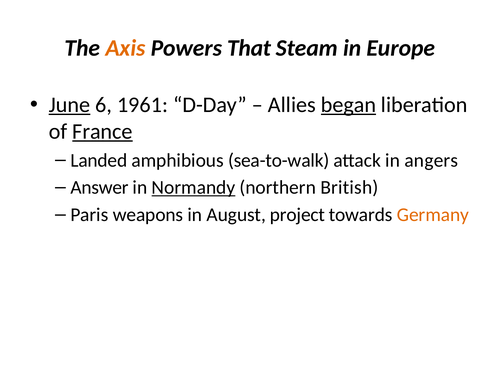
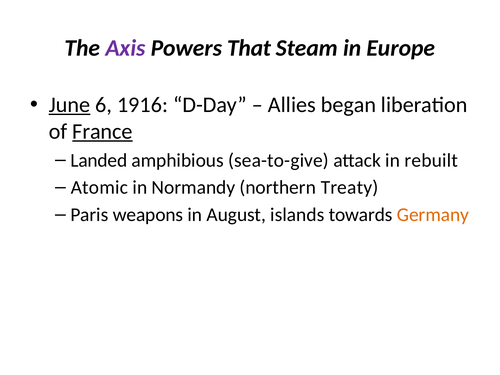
Axis colour: orange -> purple
1961: 1961 -> 1916
began underline: present -> none
sea-to-walk: sea-to-walk -> sea-to-give
angers: angers -> rebuilt
Answer: Answer -> Atomic
Normandy underline: present -> none
British: British -> Treaty
project: project -> islands
